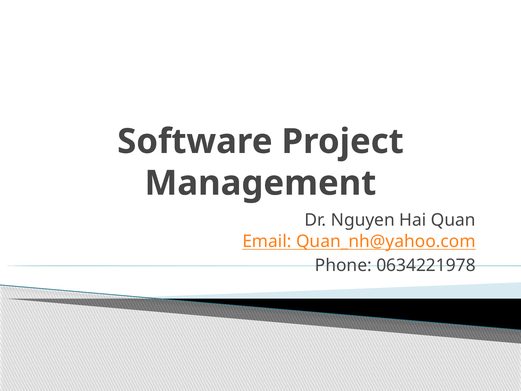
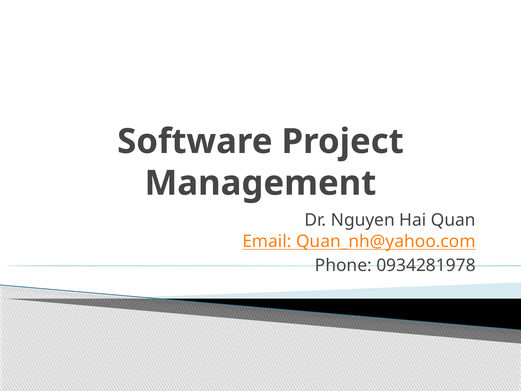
0634221978: 0634221978 -> 0934281978
